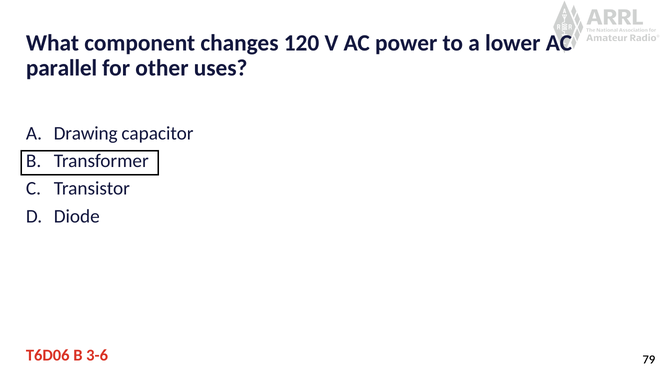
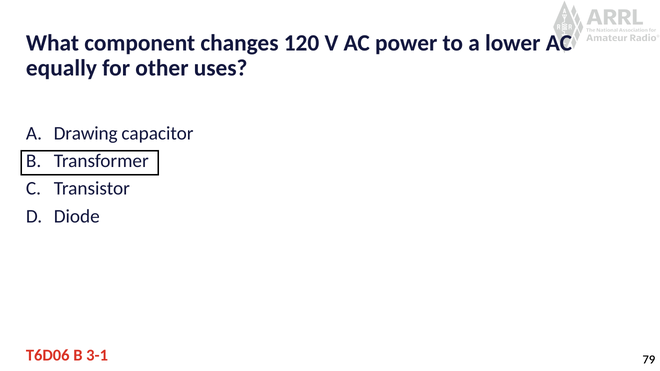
parallel: parallel -> equally
3-6: 3-6 -> 3-1
